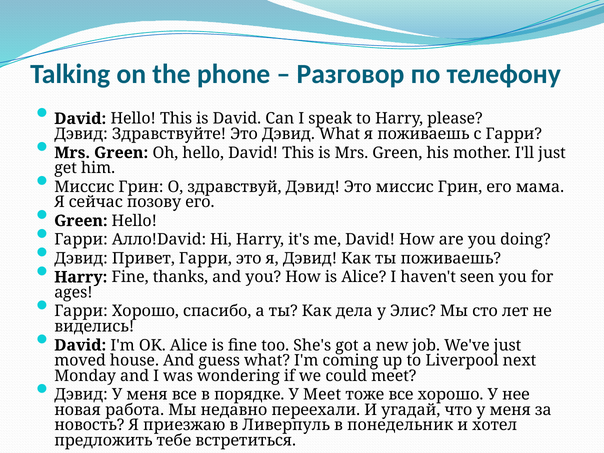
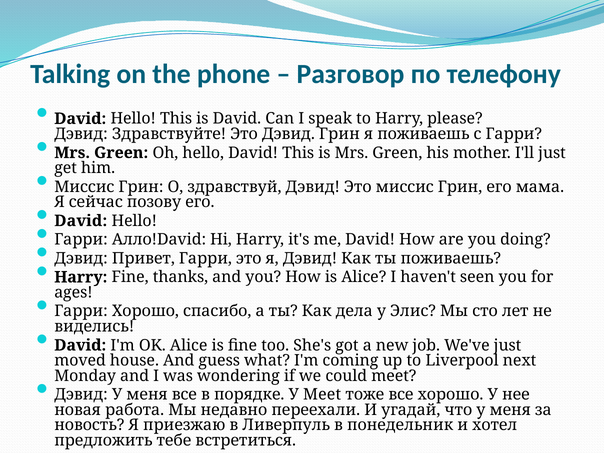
Дэвид What: What -> Грин
Green at (81, 221): Green -> David
